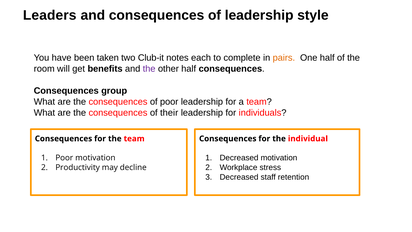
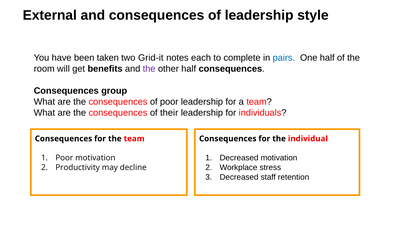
Leaders: Leaders -> External
Club-it: Club-it -> Grid-it
pairs colour: orange -> blue
